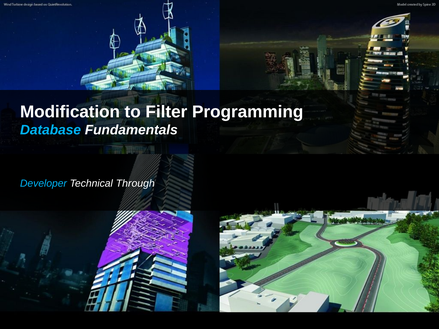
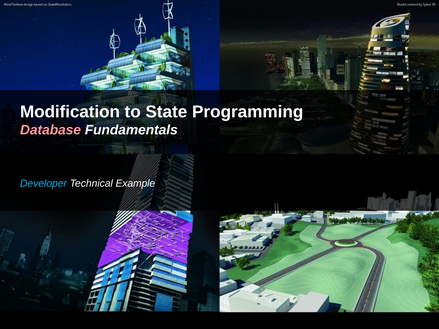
Filter: Filter -> State
Database colour: light blue -> pink
Through: Through -> Example
